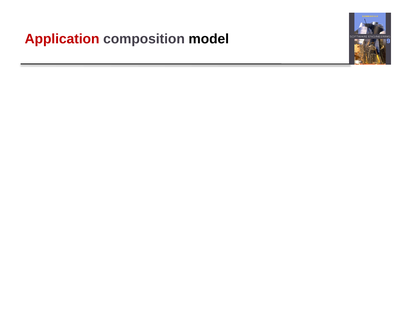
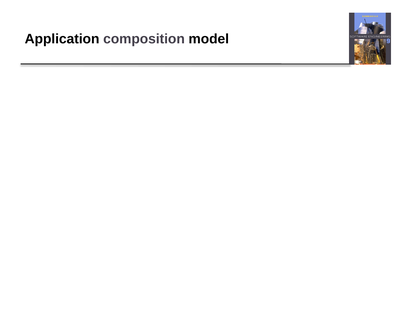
Application at (62, 39) colour: red -> black
